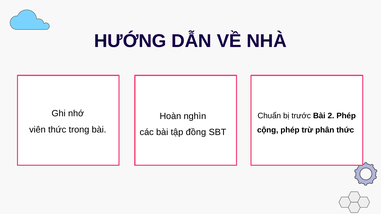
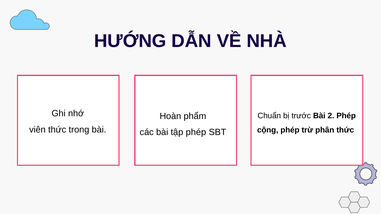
nghìn: nghìn -> phẩm
tập đồng: đồng -> phép
